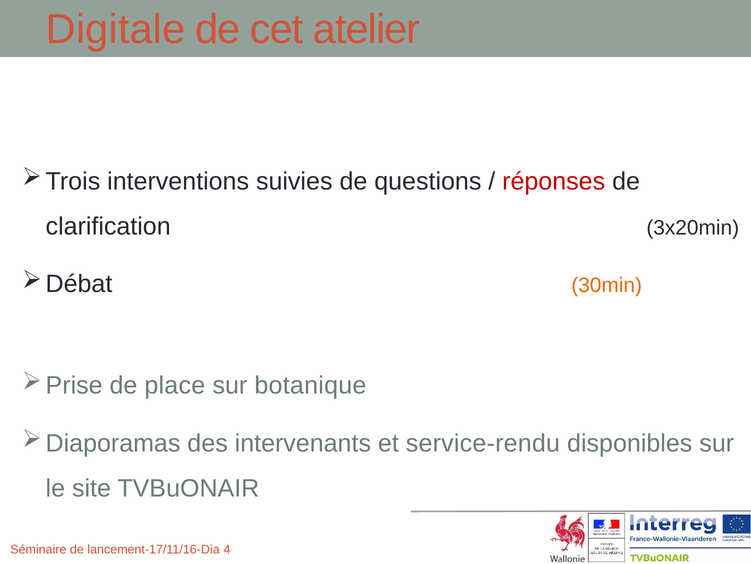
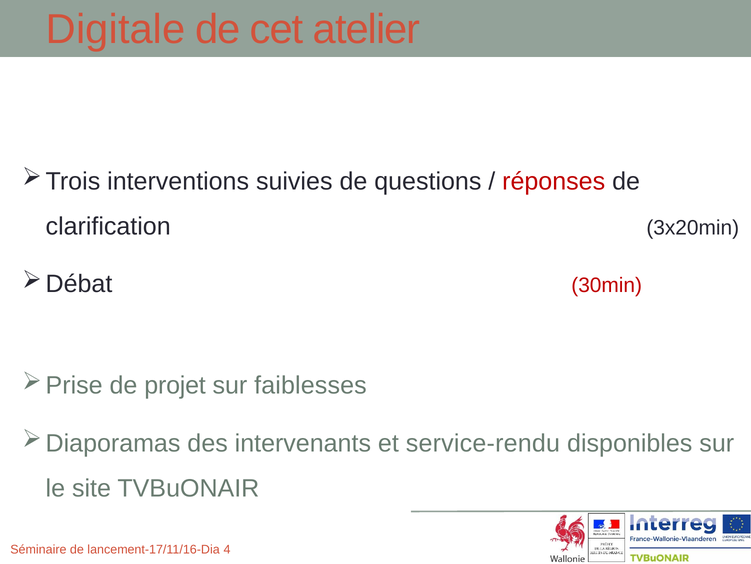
30min colour: orange -> red
place: place -> projet
botanique: botanique -> faiblesses
